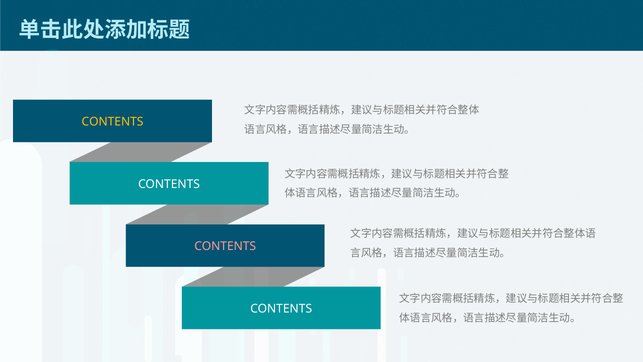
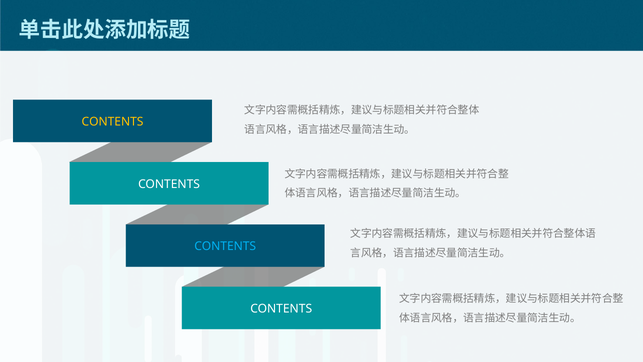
CONTENTS at (225, 246) colour: pink -> light blue
